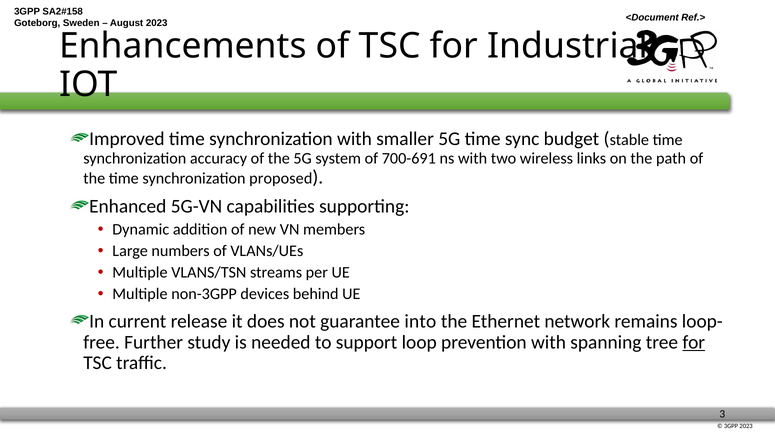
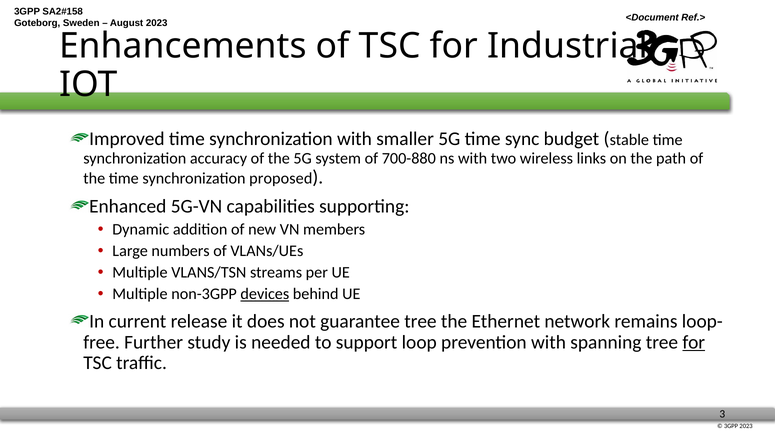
700-691: 700-691 -> 700-880
devices underline: none -> present
guarantee into: into -> tree
